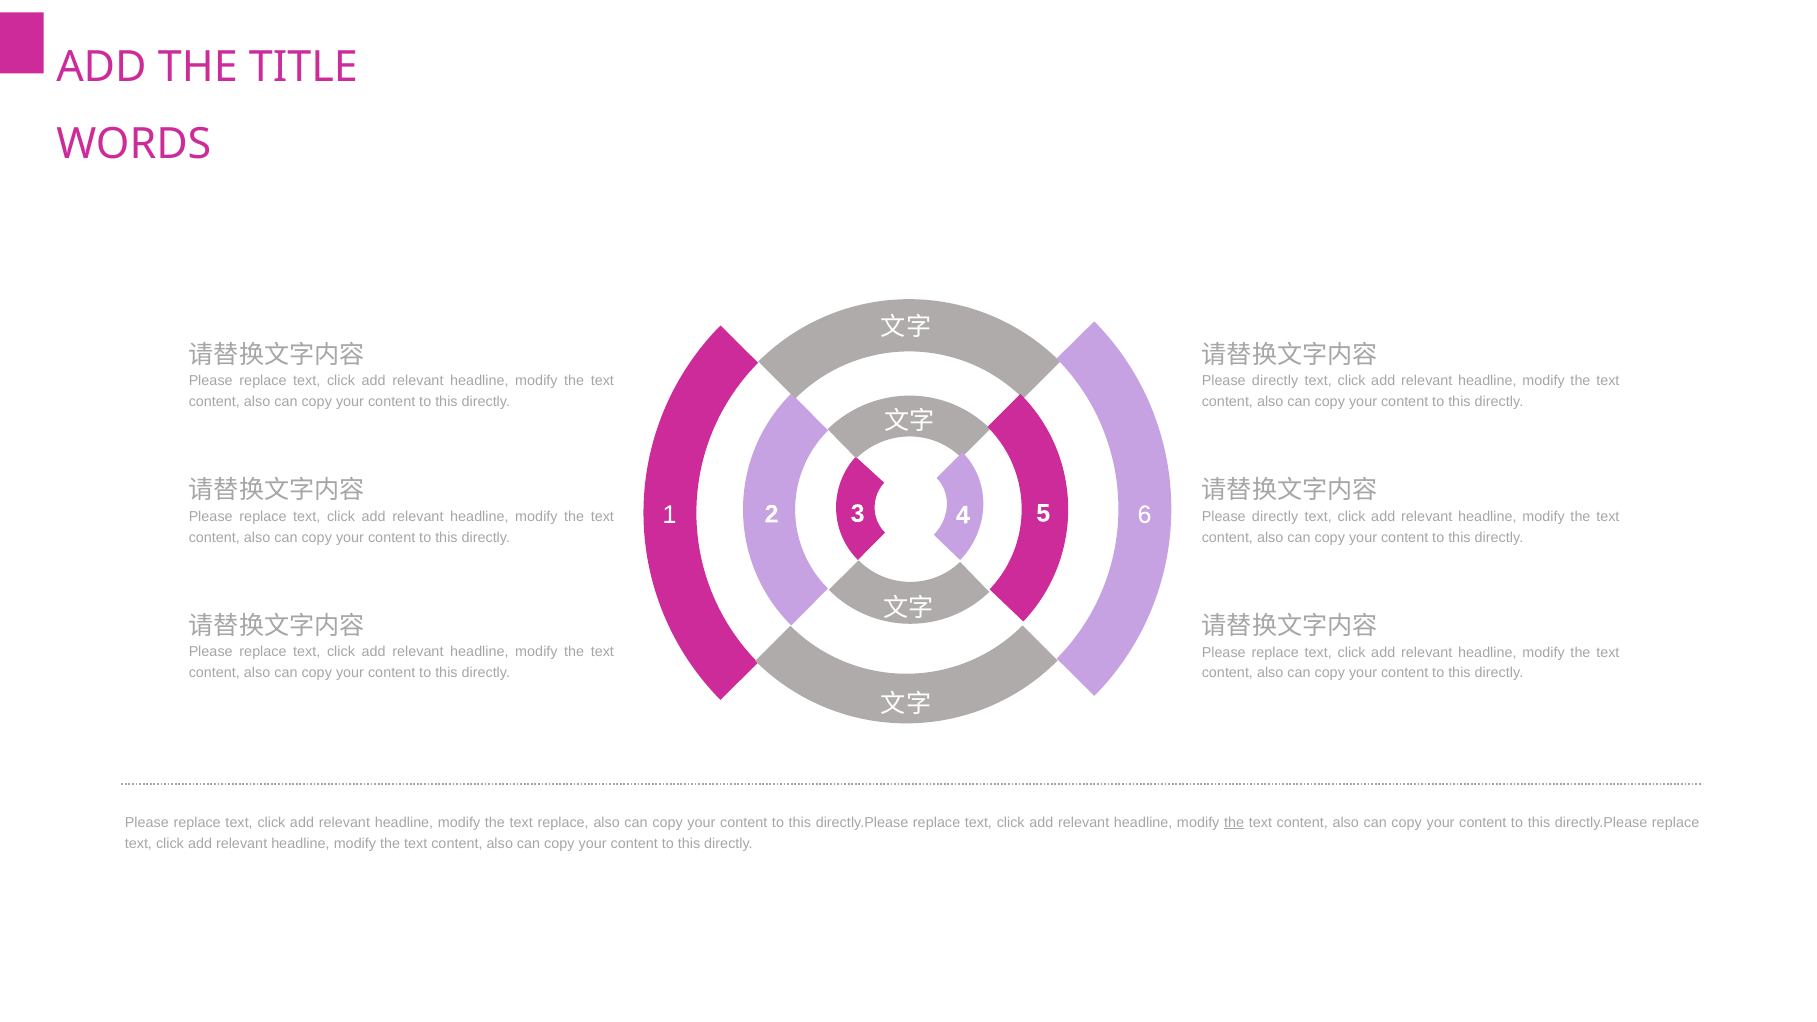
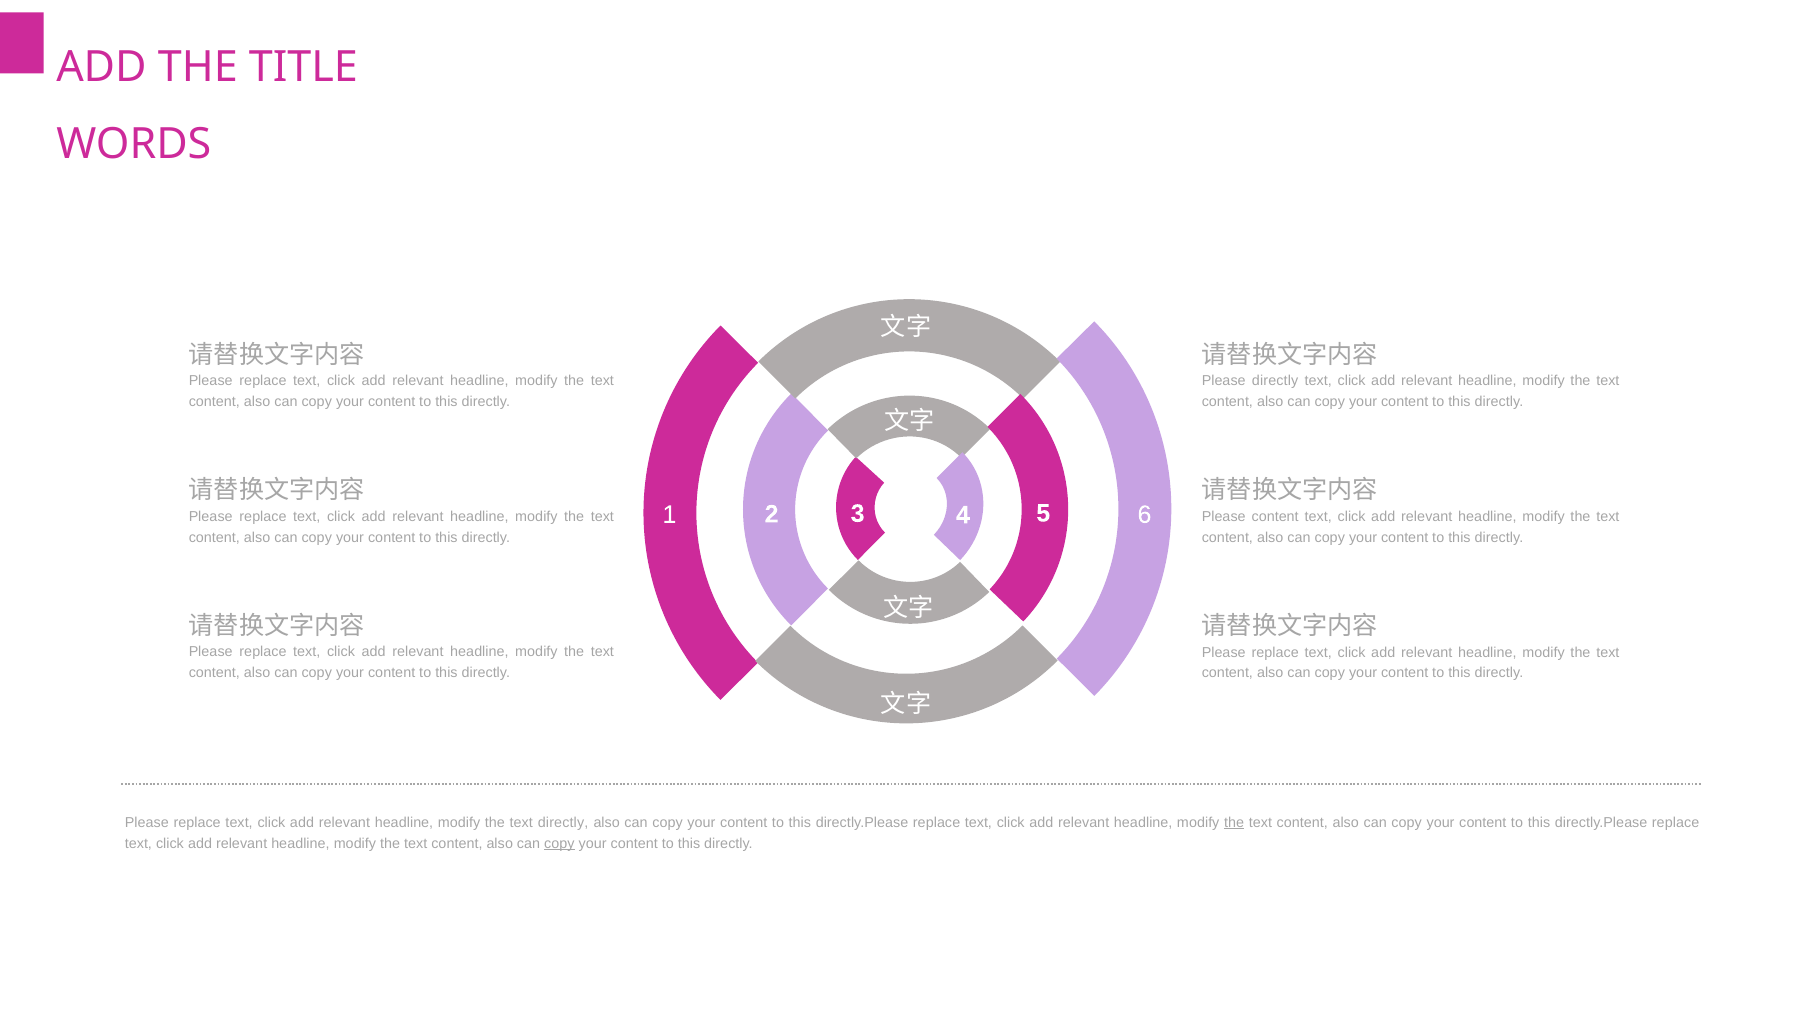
directly at (1275, 517): directly -> content
text replace: replace -> directly
copy at (559, 843) underline: none -> present
